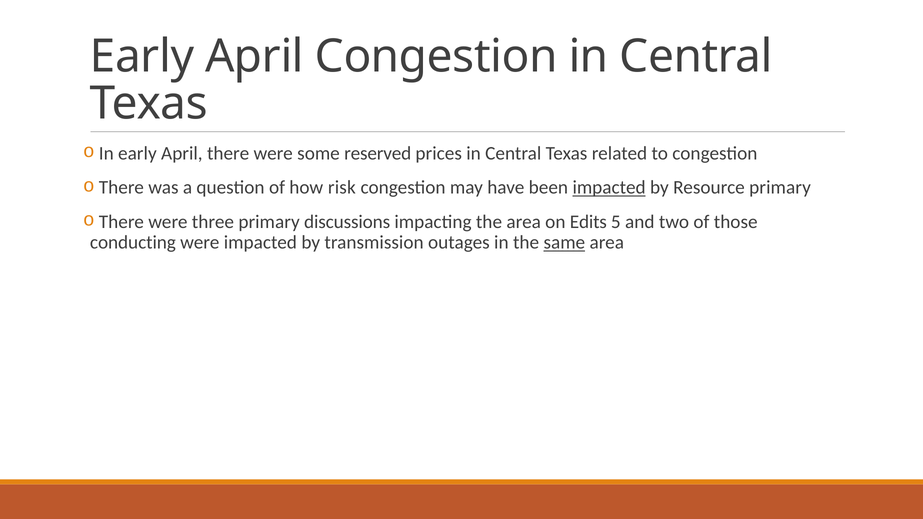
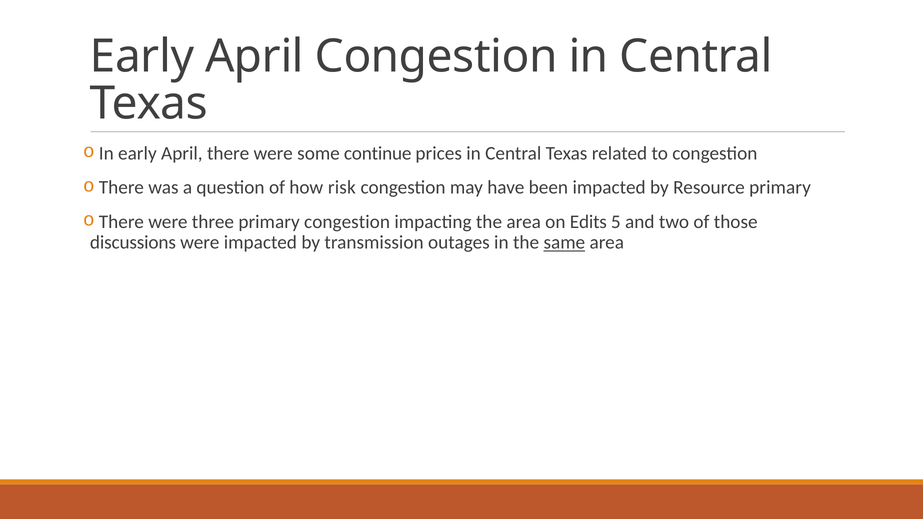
reserved: reserved -> continue
impacted at (609, 188) underline: present -> none
primary discussions: discussions -> congestion
conducting: conducting -> discussions
